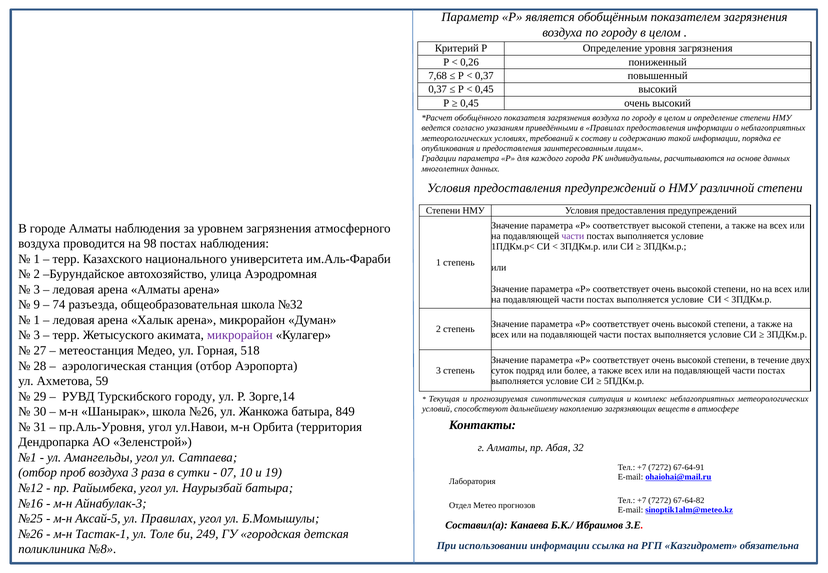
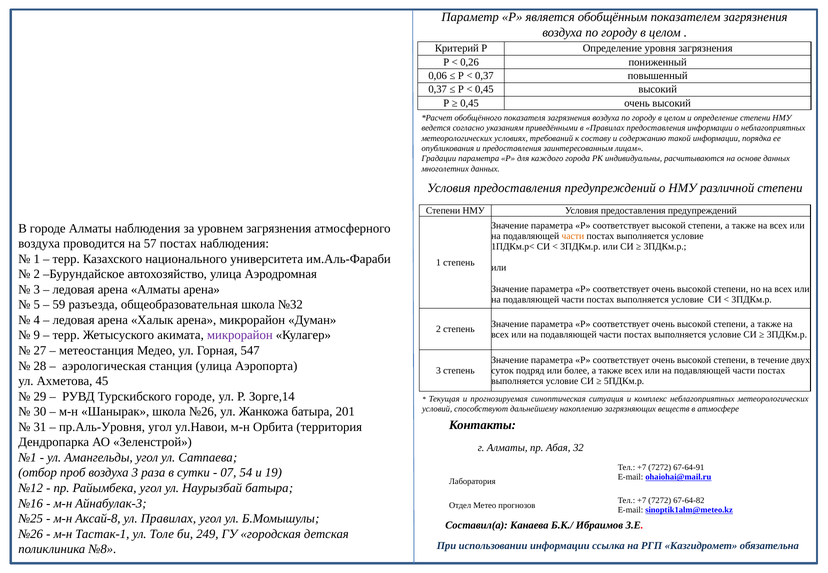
7,68: 7,68 -> 0,06
части at (573, 236) colour: purple -> orange
98: 98 -> 57
9: 9 -> 5
74: 74 -> 59
1 at (37, 320): 1 -> 4
3 at (37, 335): 3 -> 9
518: 518 -> 547
станция отбор: отбор -> улица
59: 59 -> 45
Турскибского городу: городу -> городе
849: 849 -> 201
10: 10 -> 54
Аксай-5: Аксай-5 -> Аксай-8
